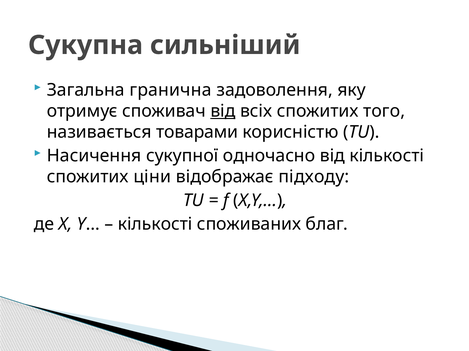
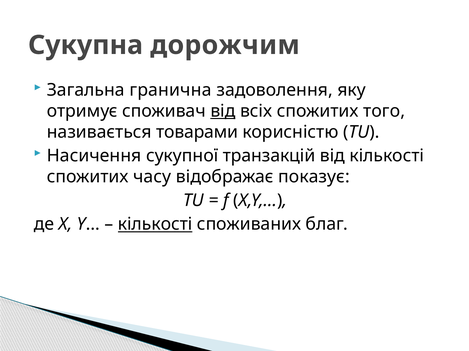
сильніший: сильніший -> дорожчим
одночасно: одночасно -> транзакцій
ціни: ціни -> часу
підходу: підходу -> показує
кількості at (155, 225) underline: none -> present
